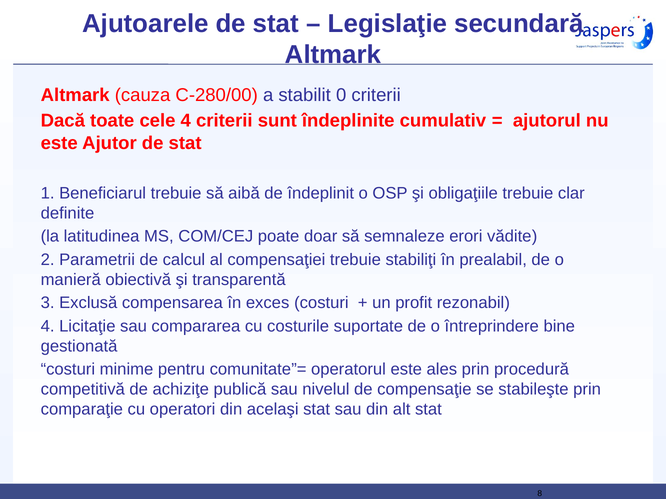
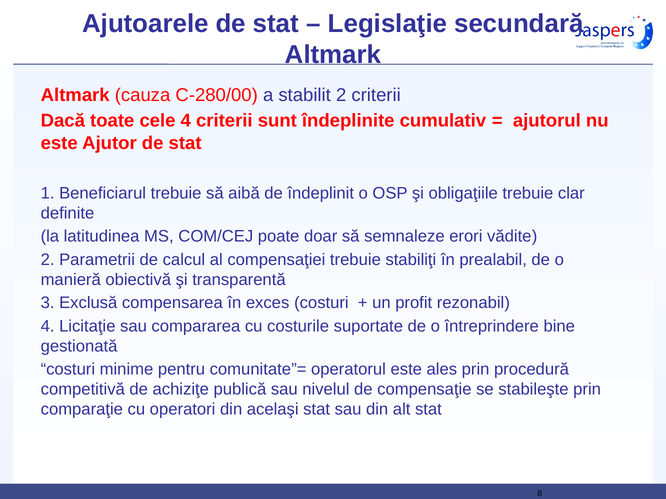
stabilit 0: 0 -> 2
